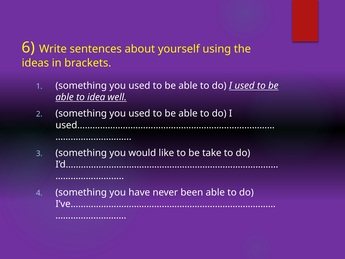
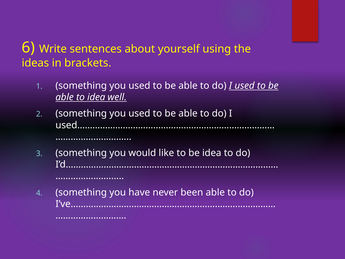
be take: take -> idea
